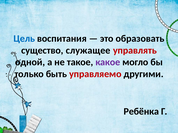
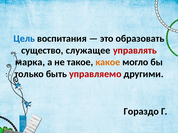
одной: одной -> марка
какое colour: purple -> orange
Ребёнка: Ребёнка -> Гораздо
